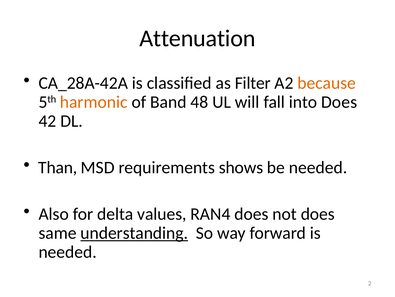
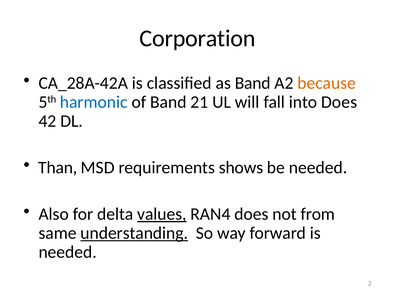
Attenuation: Attenuation -> Corporation
as Filter: Filter -> Band
harmonic colour: orange -> blue
48: 48 -> 21
values underline: none -> present
not does: does -> from
